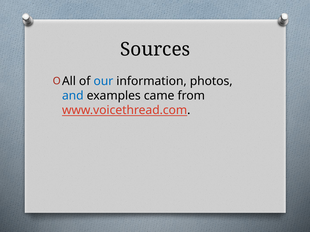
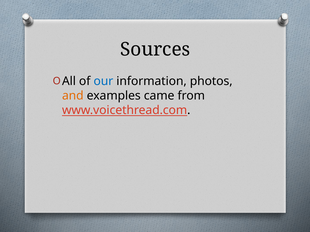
and colour: blue -> orange
